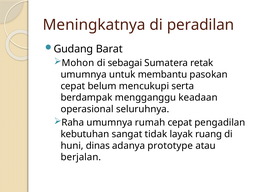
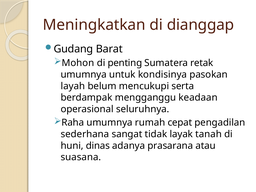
Meningkatnya: Meningkatnya -> Meningkatkan
peradilan: peradilan -> dianggap
sebagai: sebagai -> penting
membantu: membantu -> kondisinya
cepat at (73, 86): cepat -> layah
kebutuhan: kebutuhan -> sederhana
ruang: ruang -> tanah
prototype: prototype -> prasarana
berjalan: berjalan -> suasana
